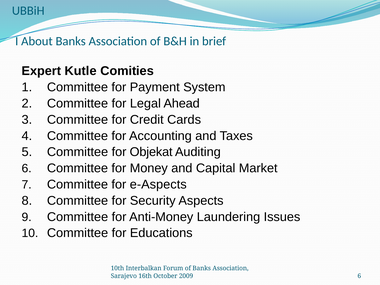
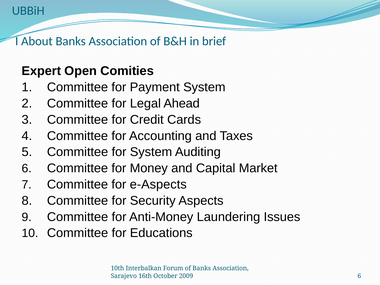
Kutle: Kutle -> Open
for Objekat: Objekat -> System
